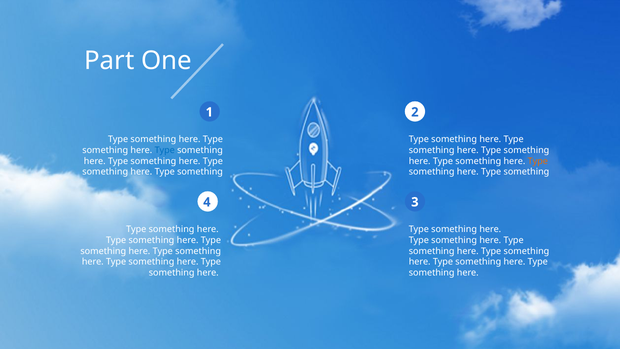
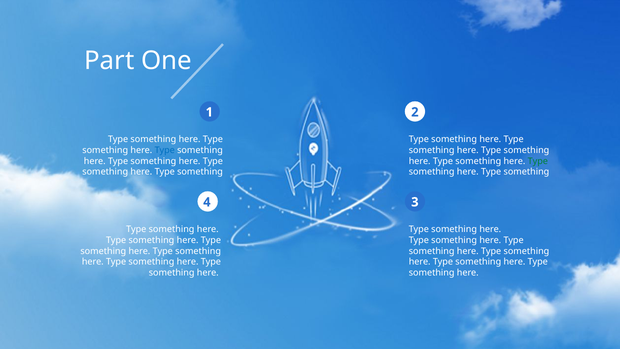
Type at (538, 161) colour: orange -> green
